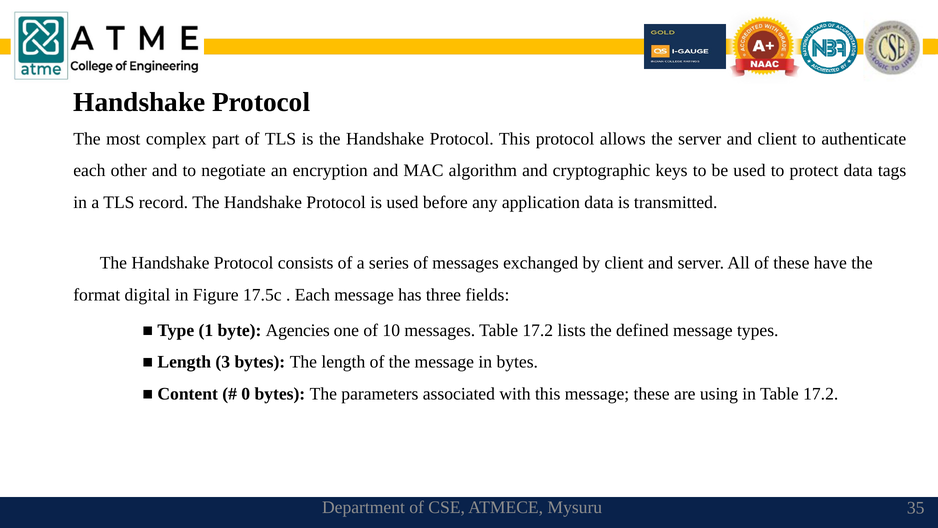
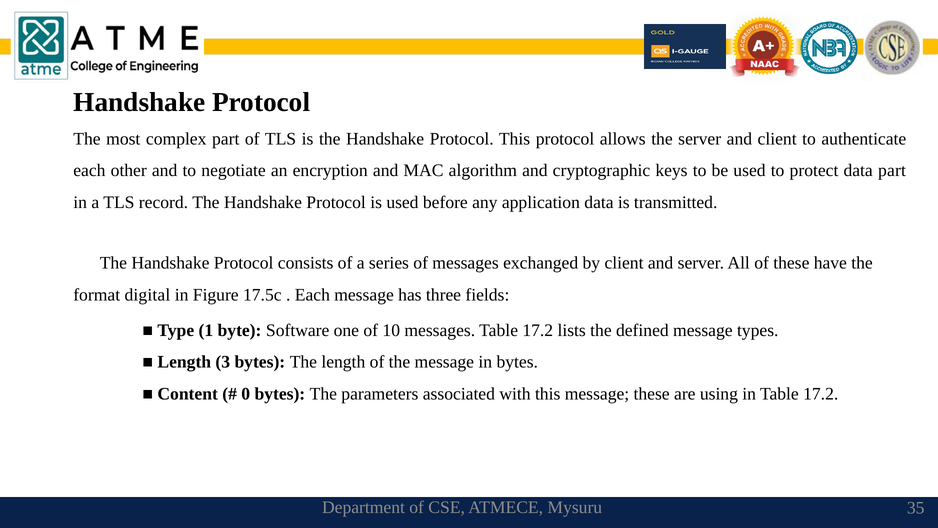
data tags: tags -> part
Agencies: Agencies -> Software
